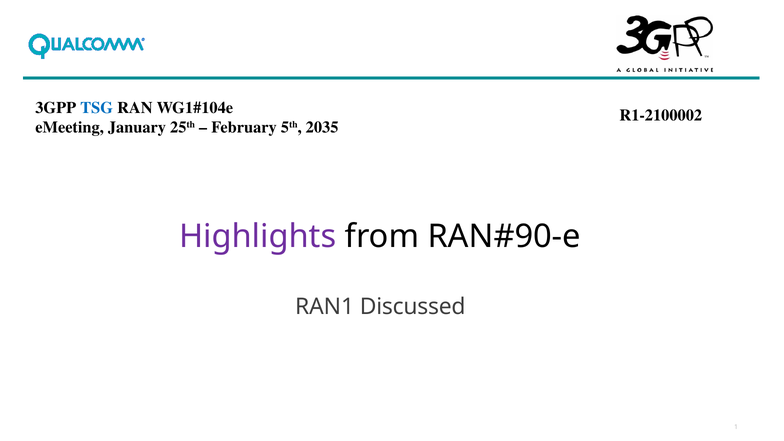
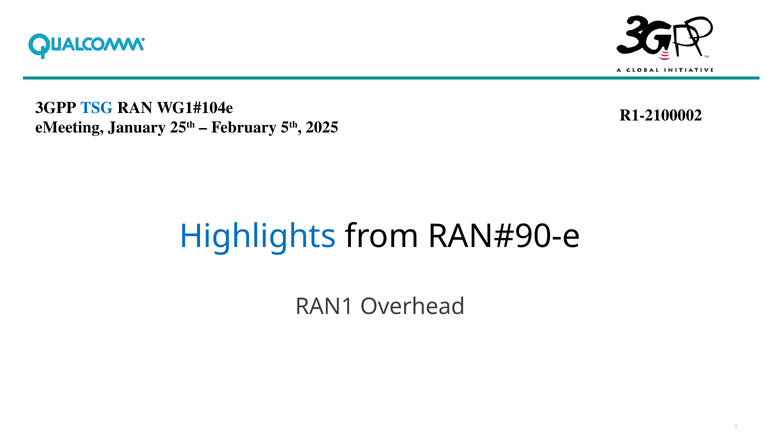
2035: 2035 -> 2025
Highlights colour: purple -> blue
Discussed: Discussed -> Overhead
